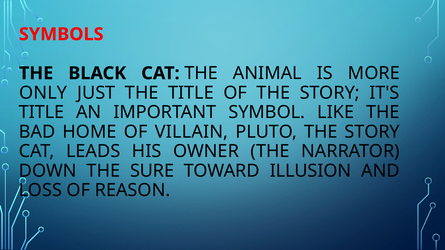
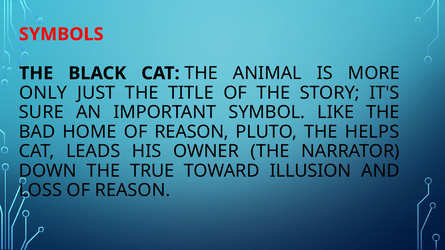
TITLE at (41, 112): TITLE -> SURE
VILLAIN at (191, 132): VILLAIN -> REASON
PLUTO THE STORY: STORY -> HELPS
SURE: SURE -> TRUE
